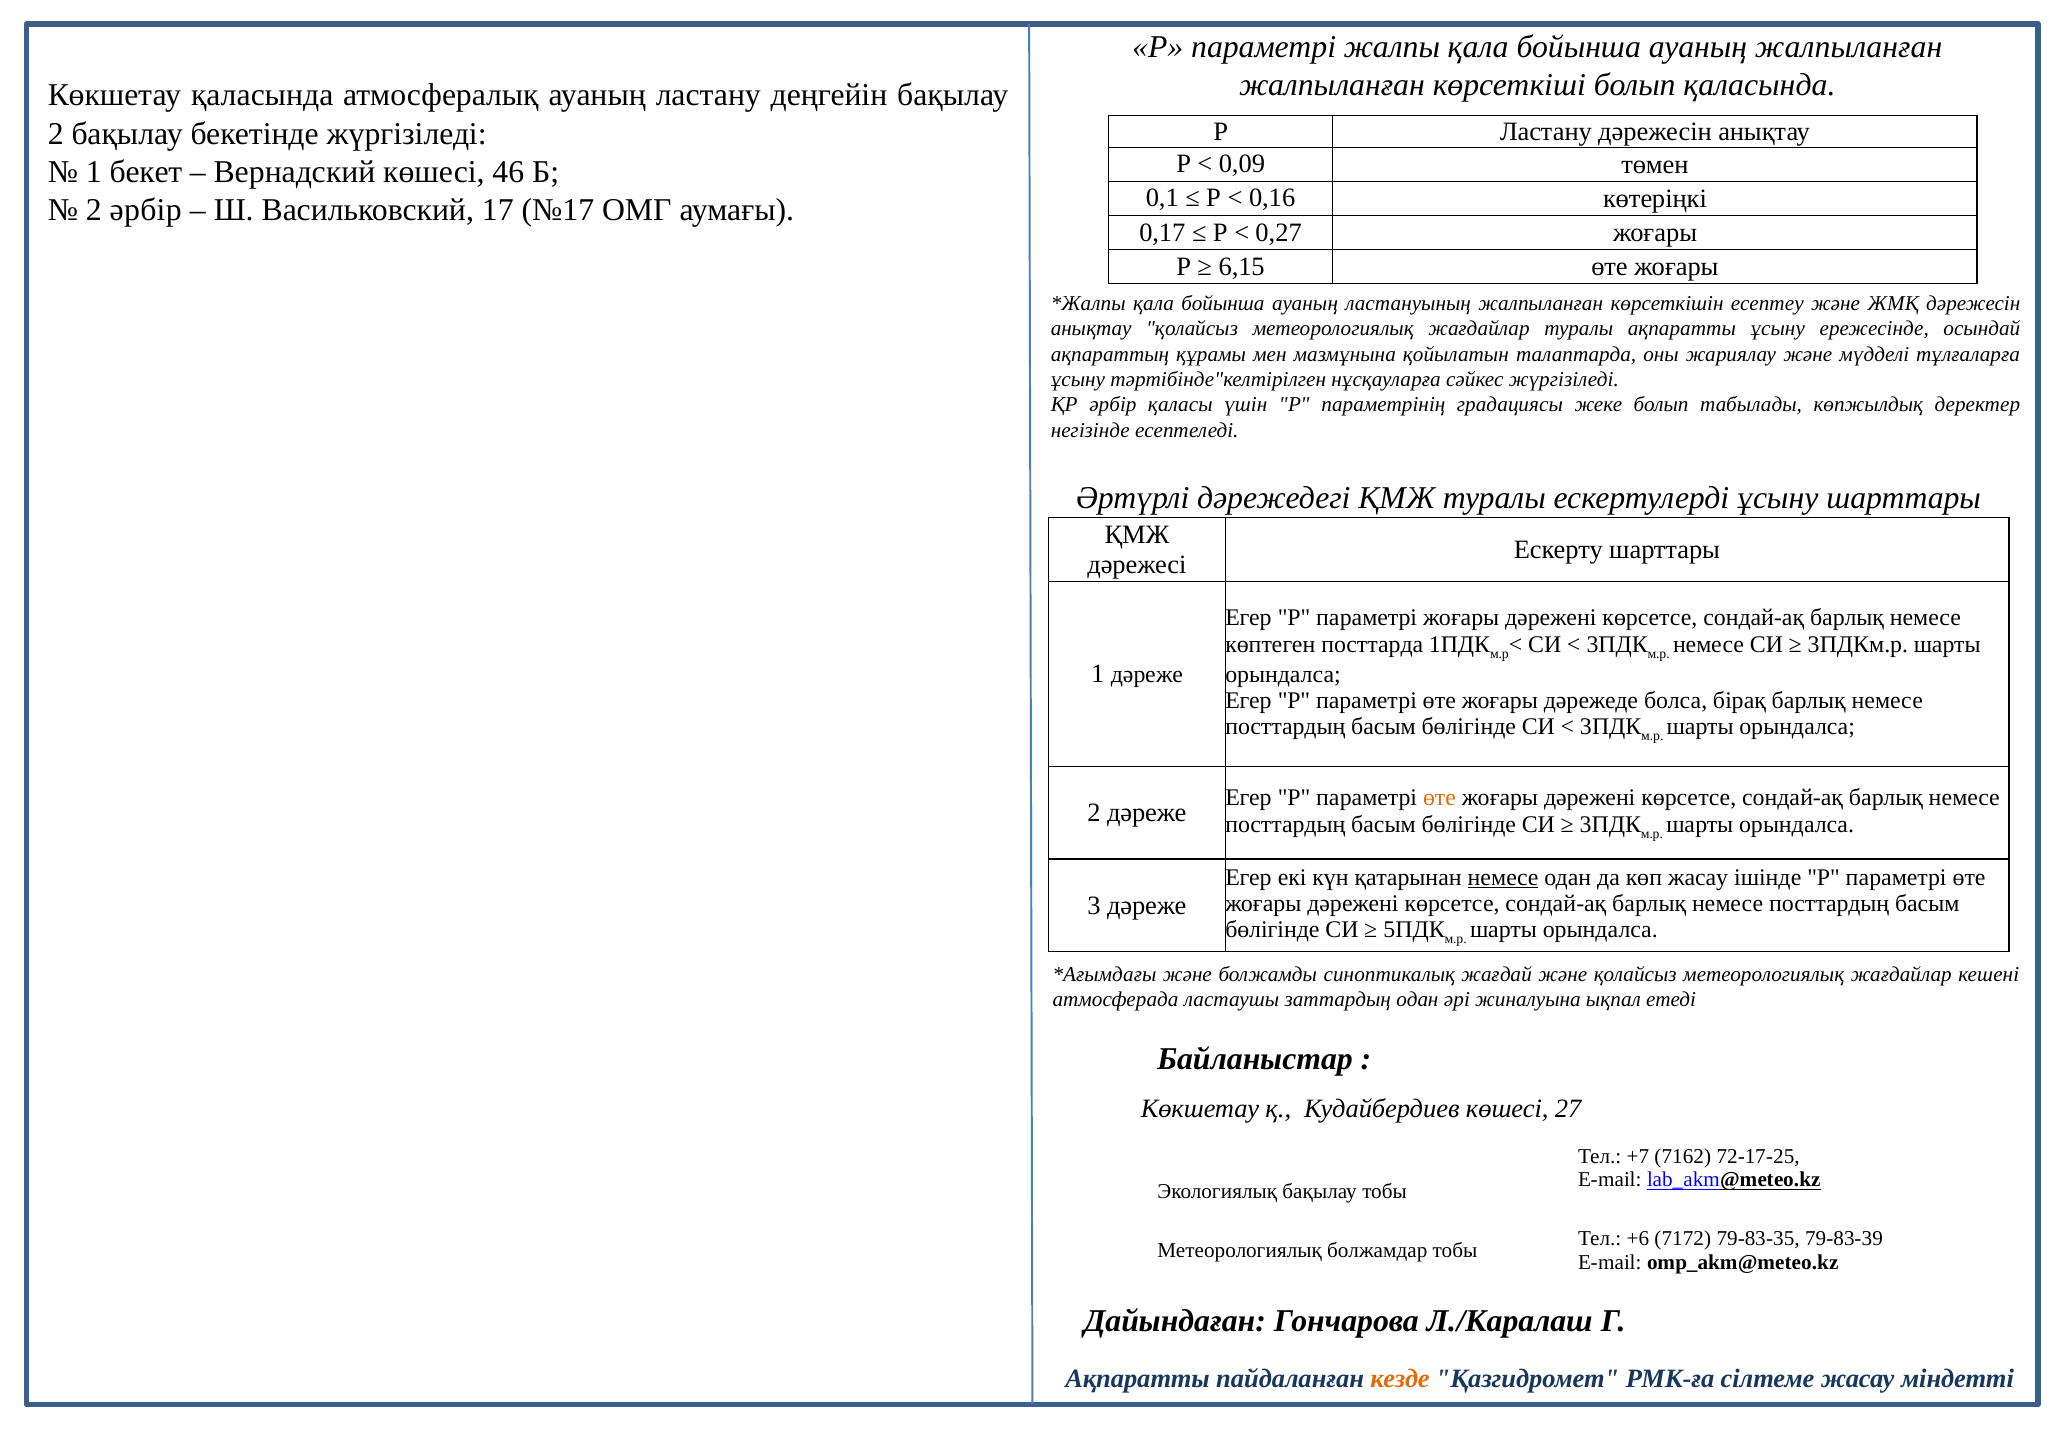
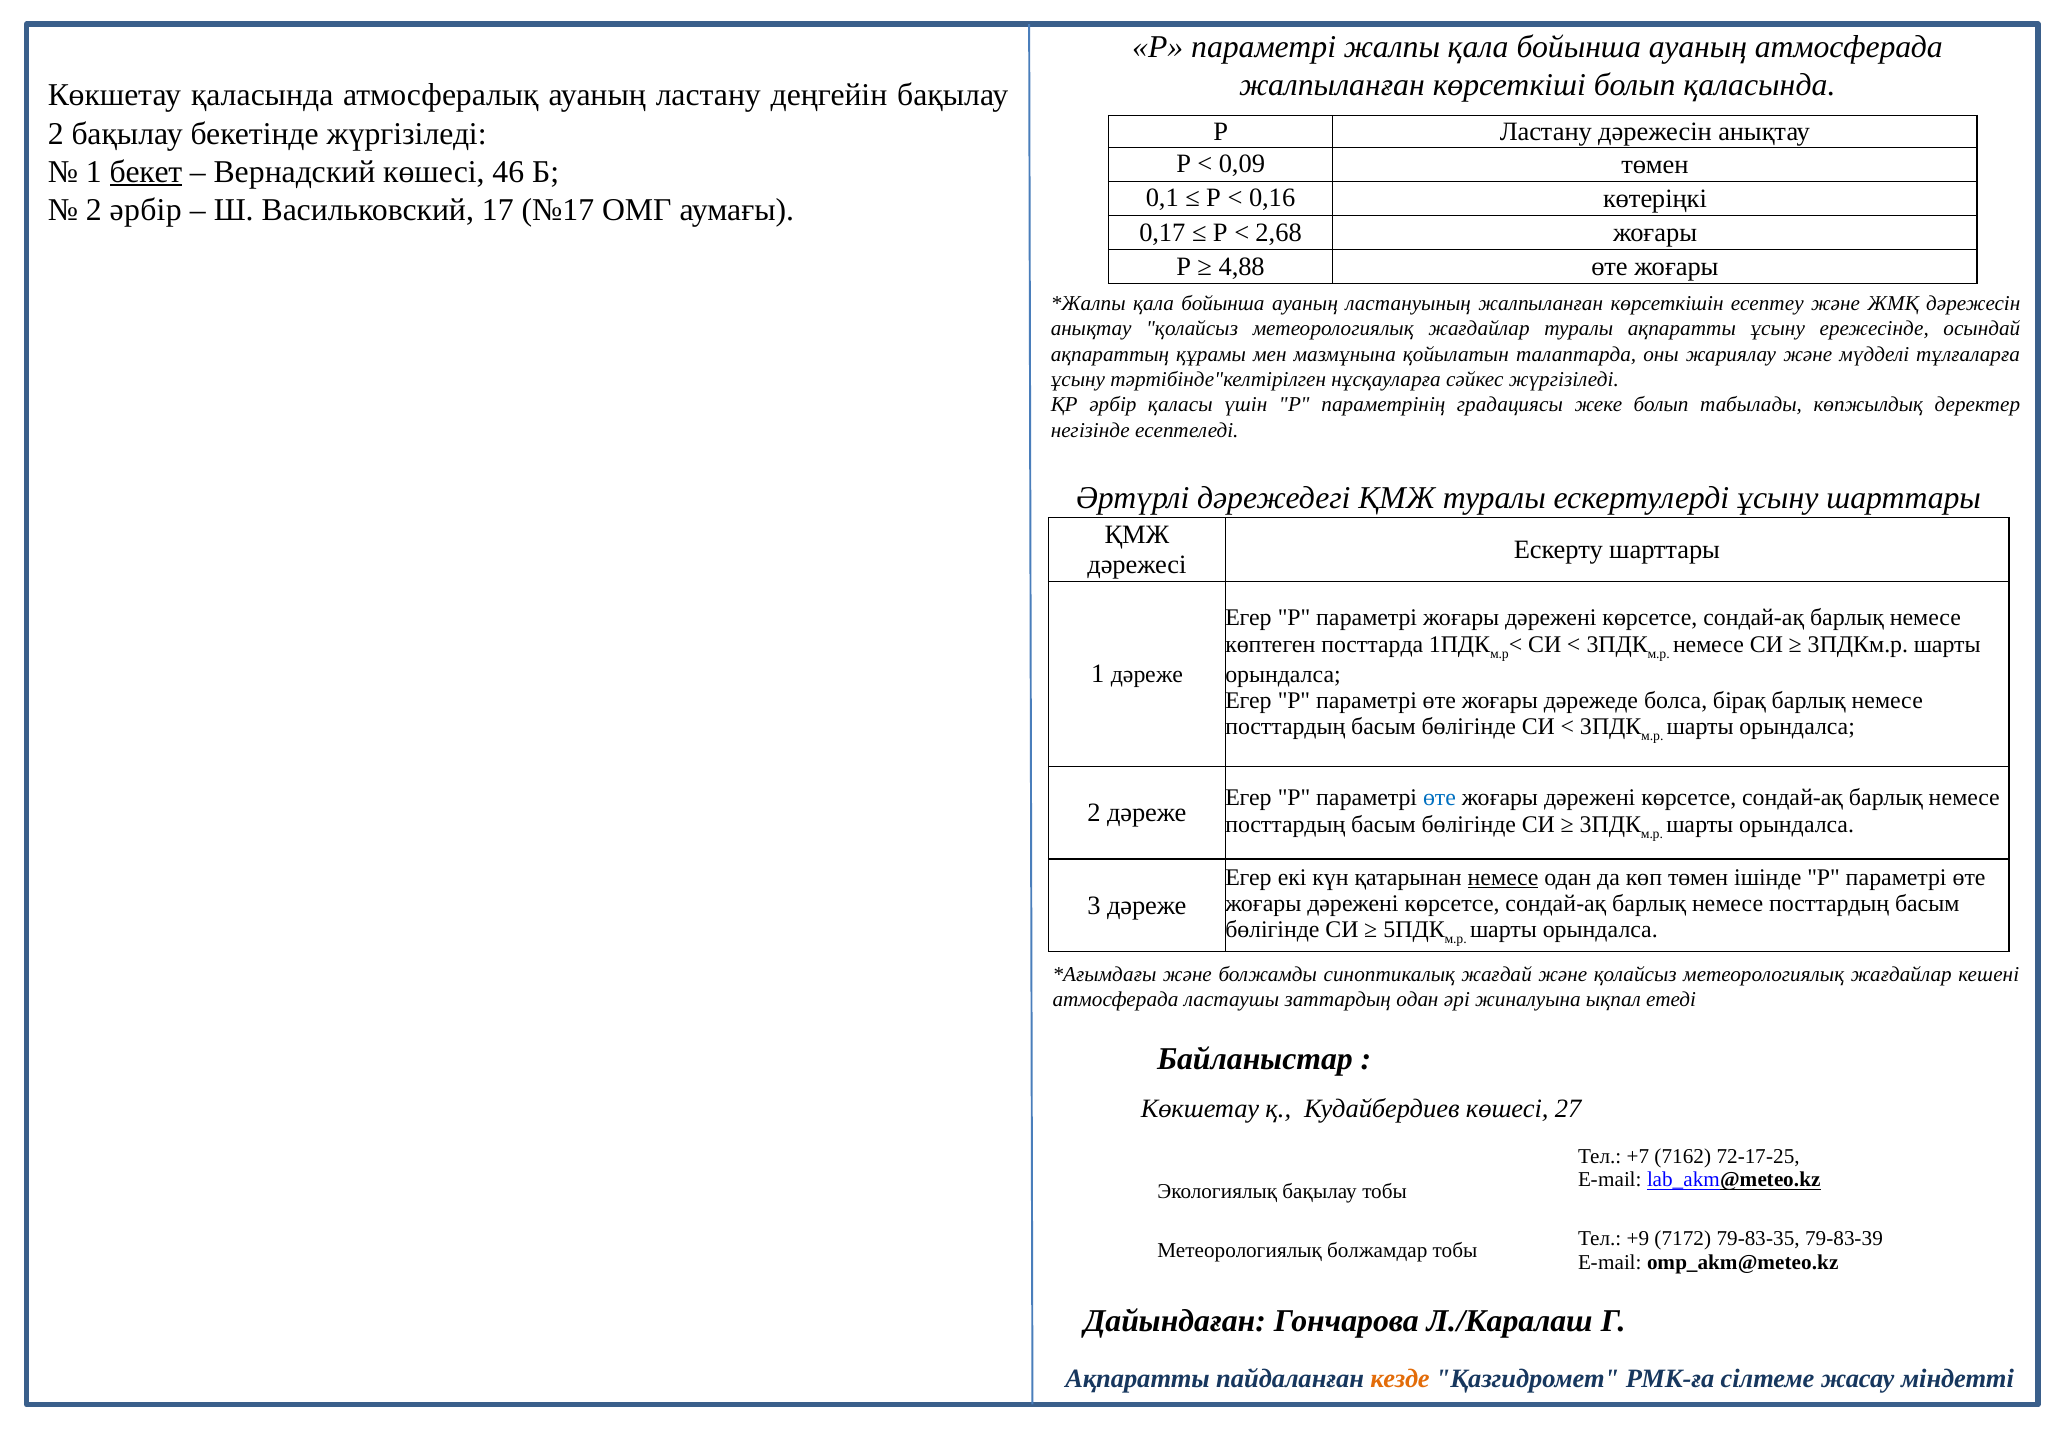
ауаның жалпыланған: жалпыланған -> атмосферада
бекет underline: none -> present
0,27: 0,27 -> 2,68
6,15: 6,15 -> 4,88
өте at (1439, 798) colour: orange -> blue
көп жасау: жасау -> төмен
+6: +6 -> +9
